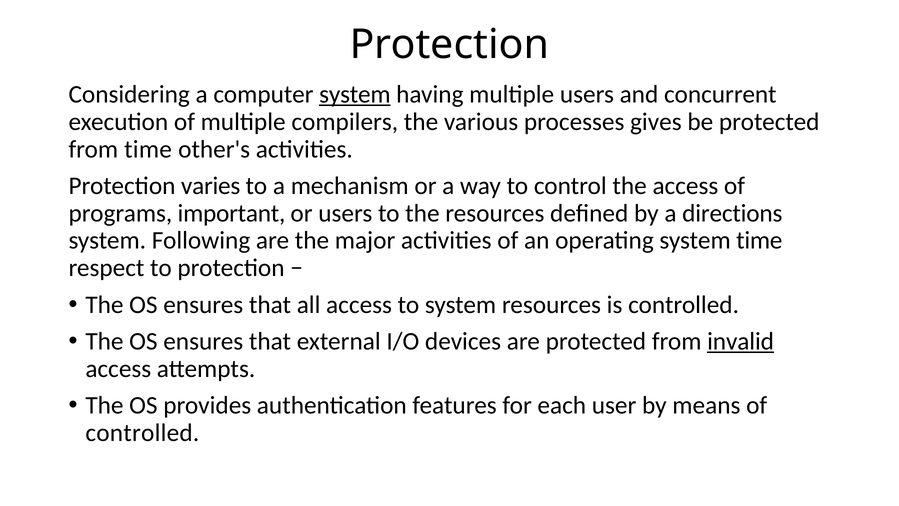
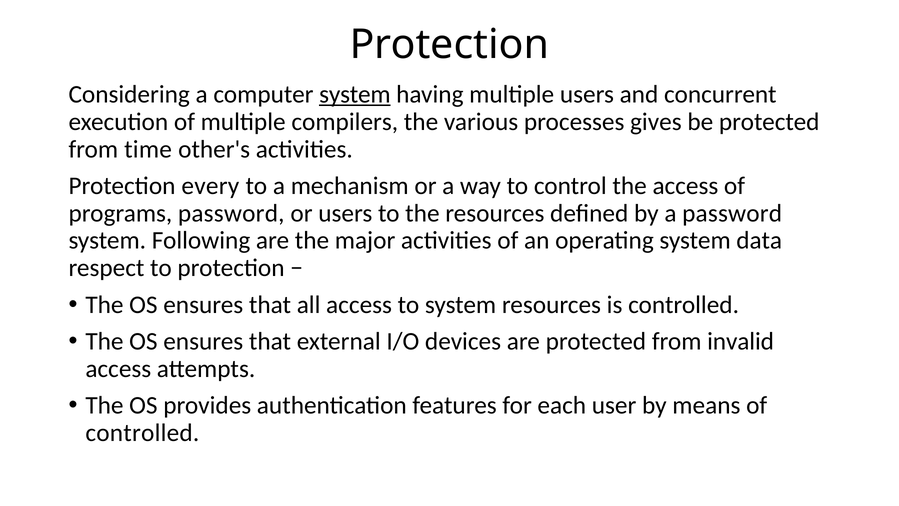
varies: varies -> every
programs important: important -> password
a directions: directions -> password
system time: time -> data
invalid underline: present -> none
